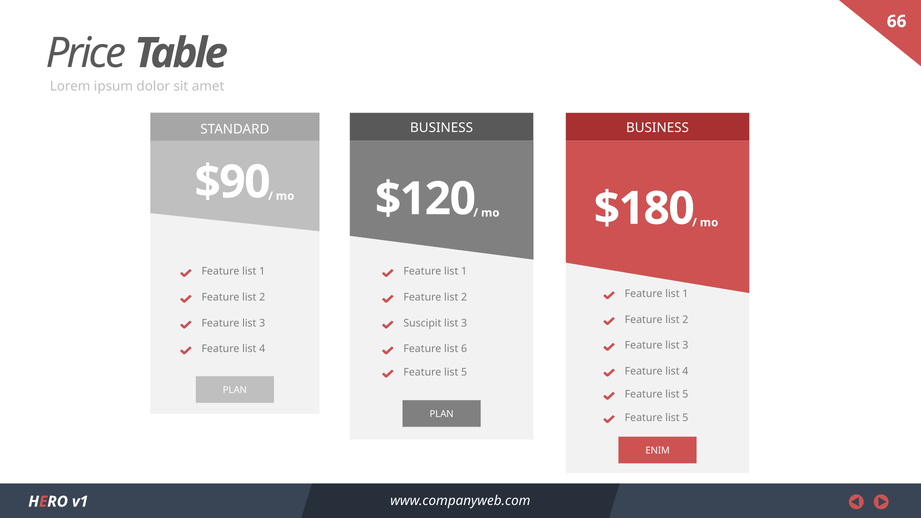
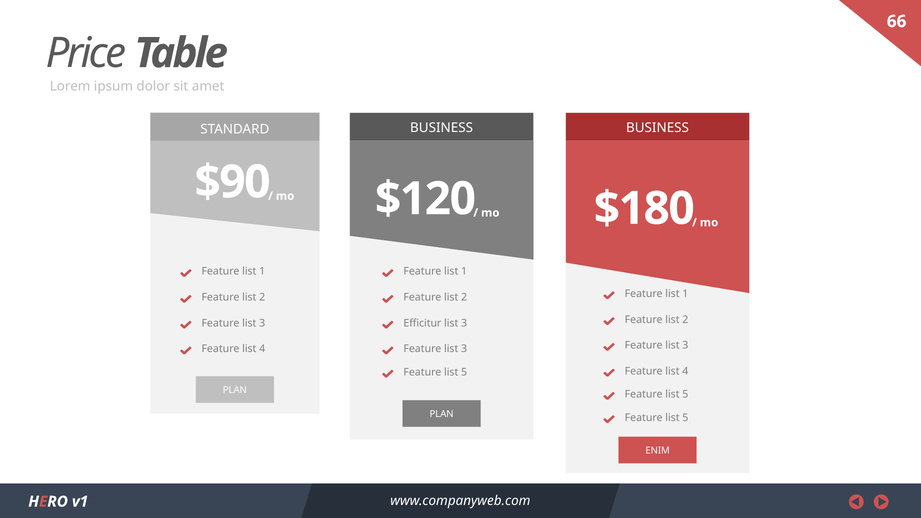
Suscipit: Suscipit -> Efficitur
6 at (464, 349): 6 -> 3
